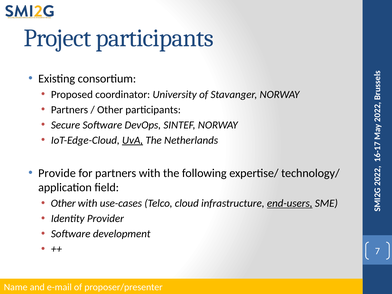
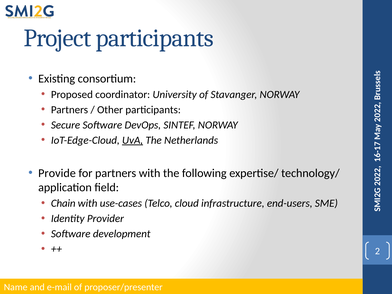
Other at (63, 203): Other -> Chain
end-users underline: present -> none
7 at (377, 251): 7 -> 2
